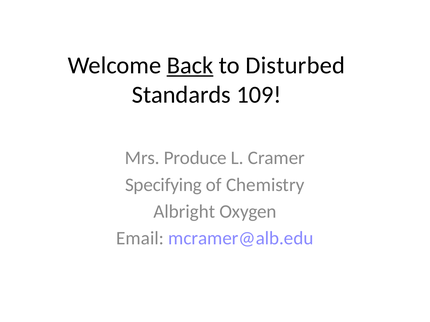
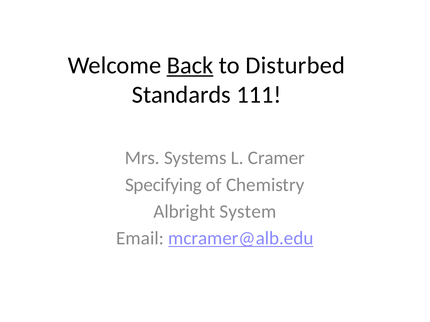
109: 109 -> 111
Produce: Produce -> Systems
Oxygen: Oxygen -> System
mcramer@alb.edu underline: none -> present
